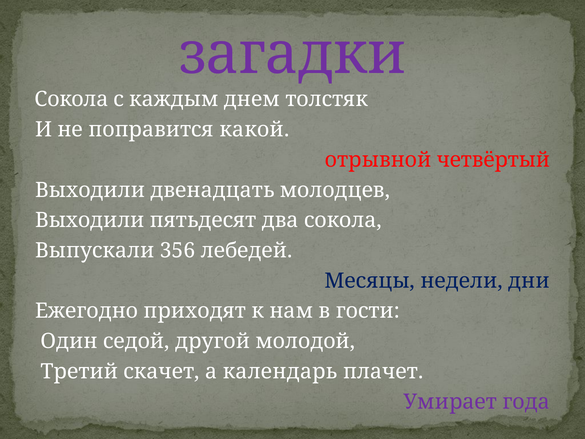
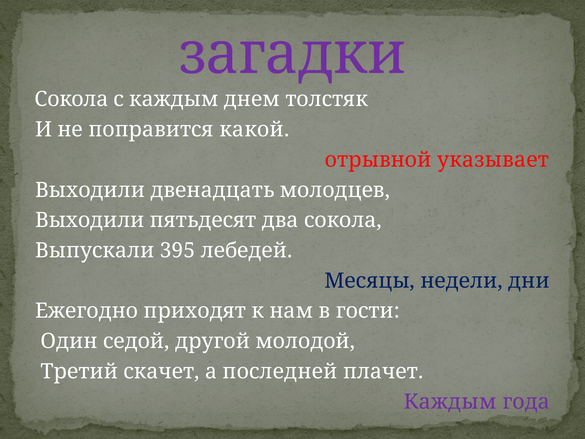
четвёртый: четвёртый -> указывает
356: 356 -> 395
календарь: календарь -> последней
Умирает at (450, 401): Умирает -> Каждым
